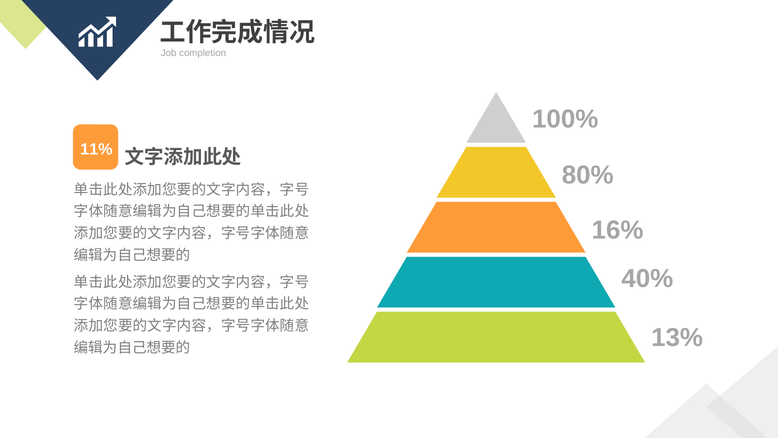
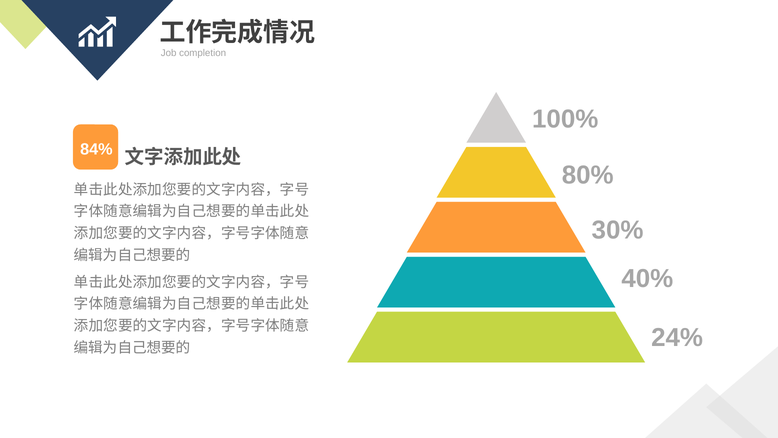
11%: 11% -> 84%
16%: 16% -> 30%
13%: 13% -> 24%
